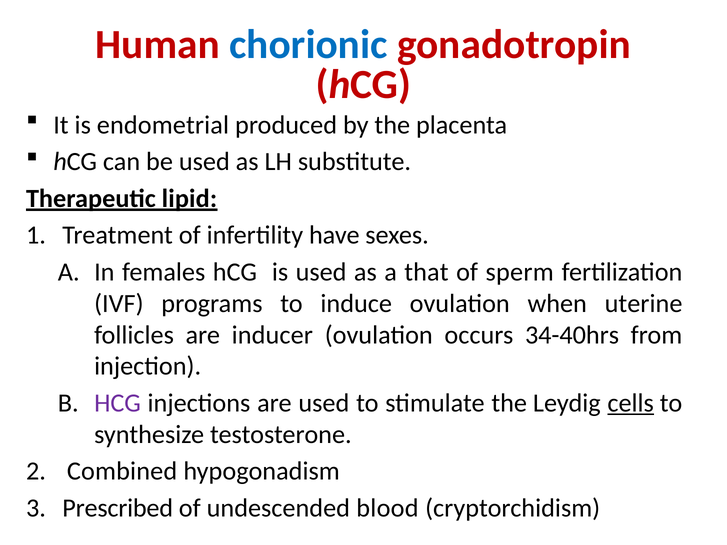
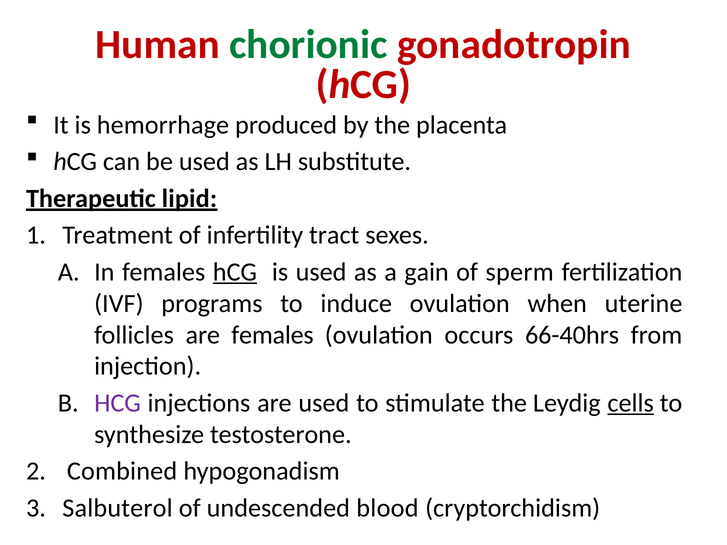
chorionic colour: blue -> green
endometrial: endometrial -> hemorrhage
have: have -> tract
hCG at (235, 272) underline: none -> present
that: that -> gain
are inducer: inducer -> females
34-40hrs: 34-40hrs -> 66-40hrs
Prescribed: Prescribed -> Salbuterol
